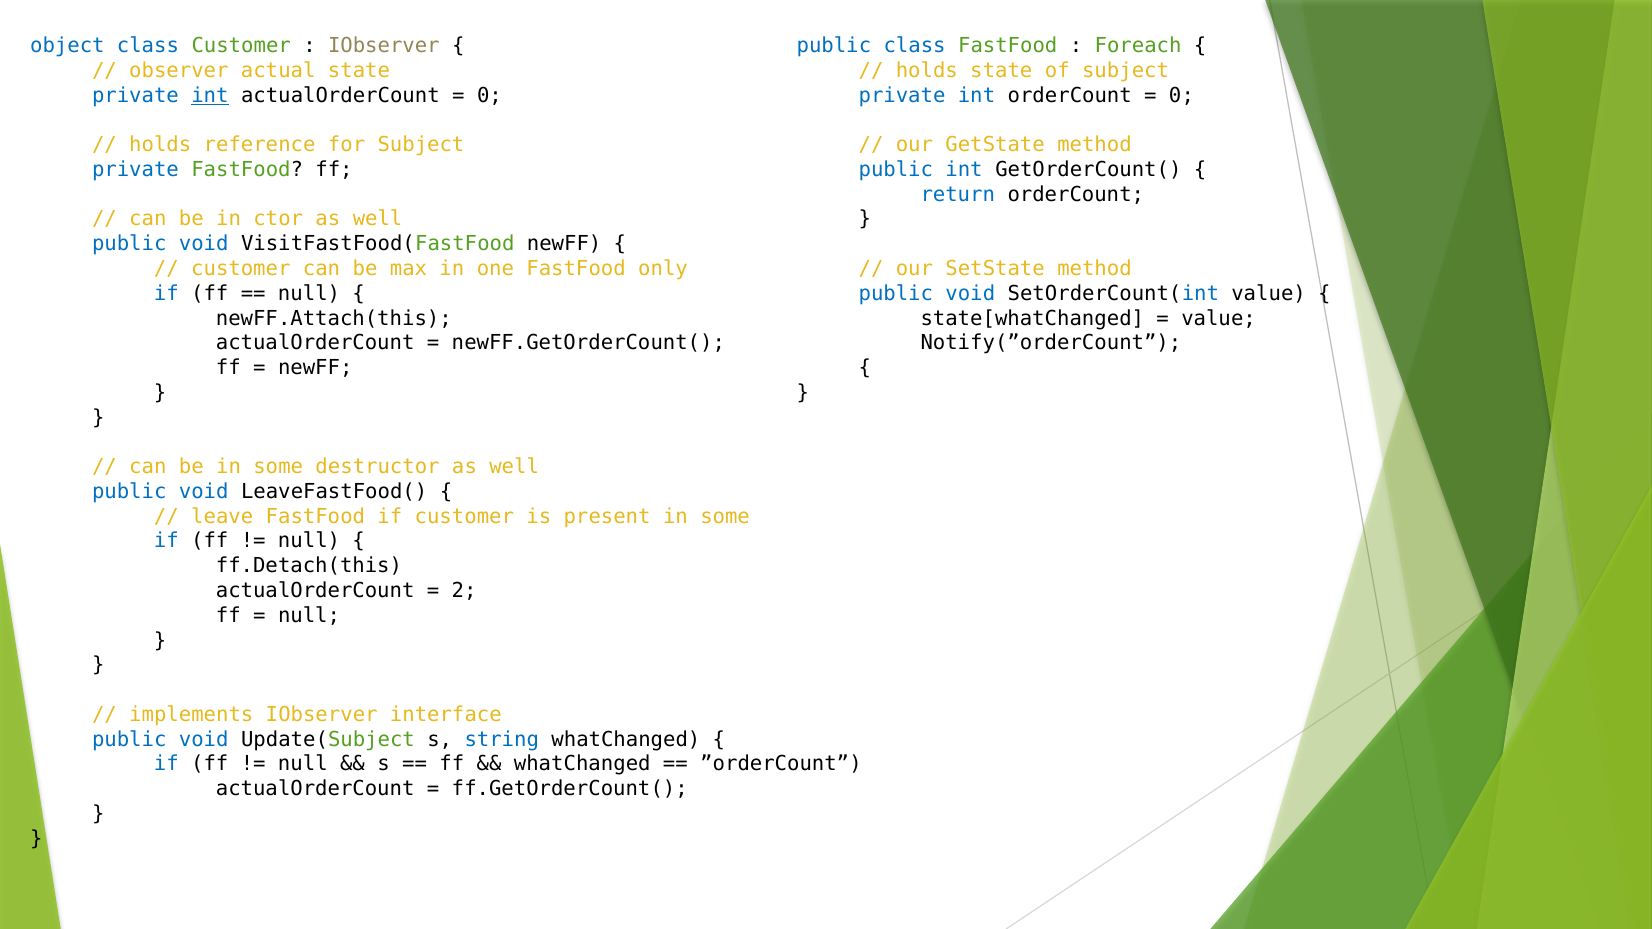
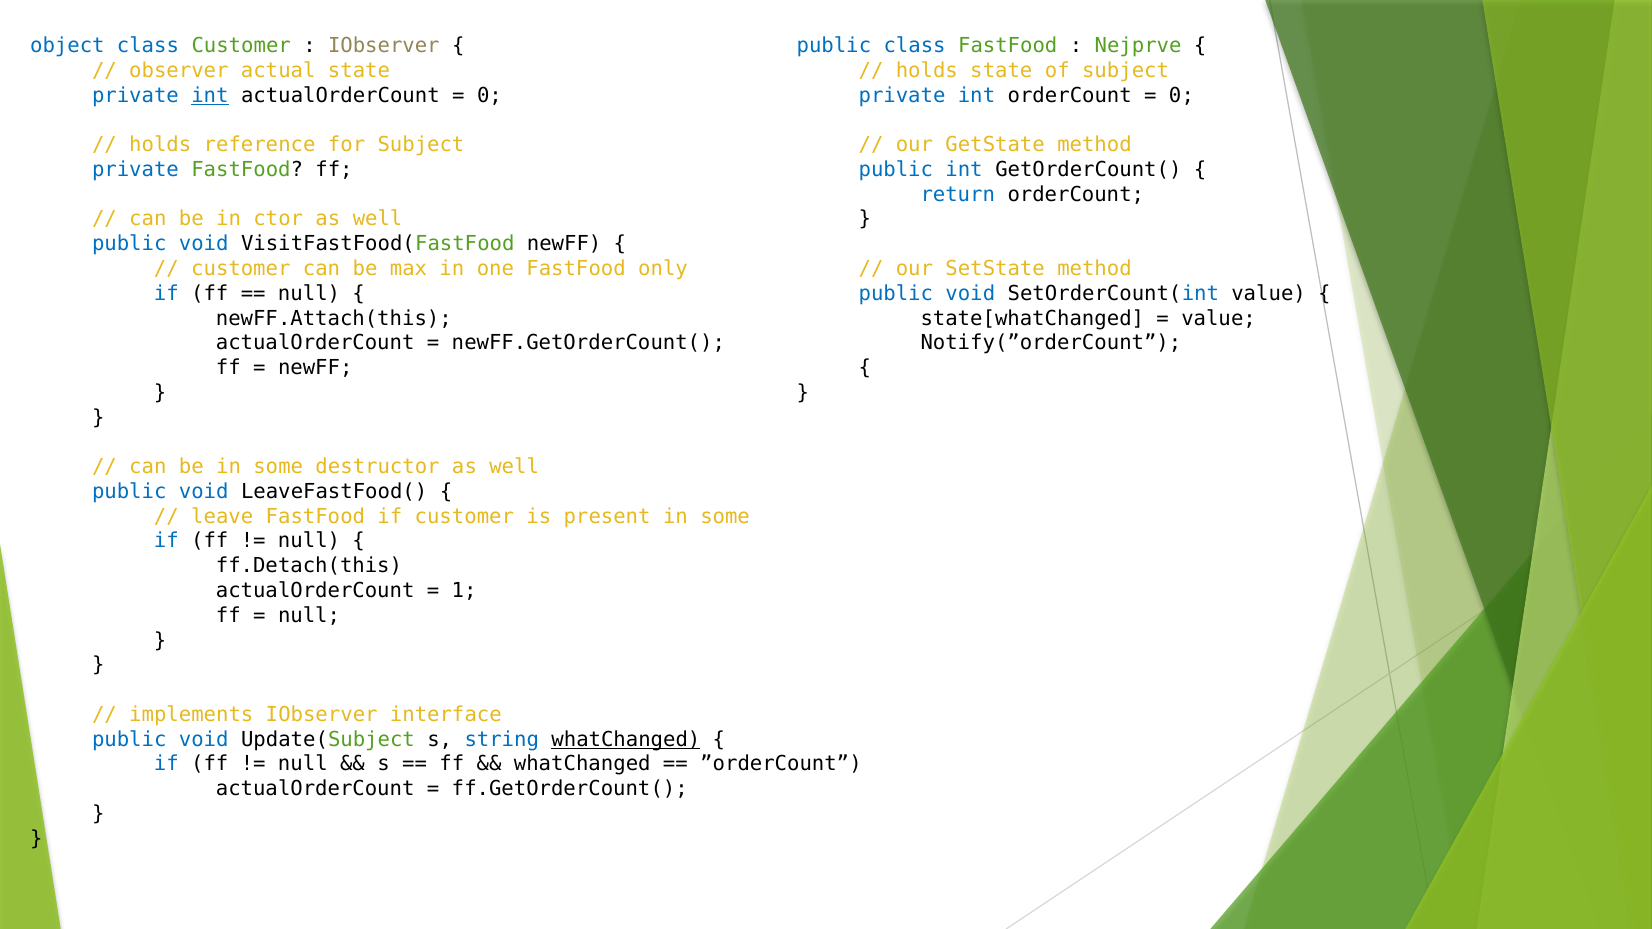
Foreach: Foreach -> Nejprve
2: 2 -> 1
whatChanged at (626, 740) underline: none -> present
